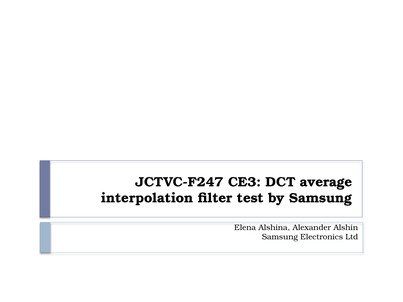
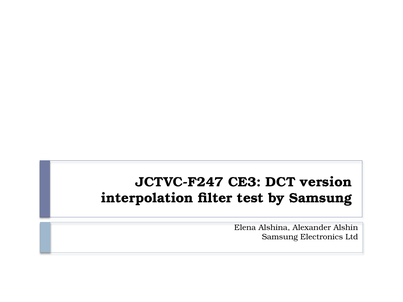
average: average -> version
